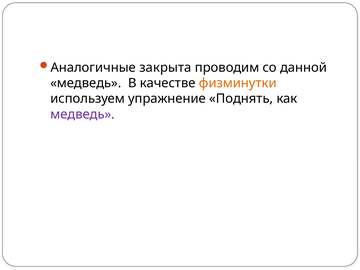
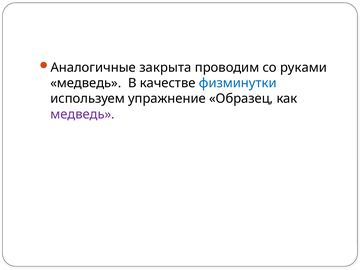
данной: данной -> руками
физминутки colour: orange -> blue
Поднять: Поднять -> Образец
